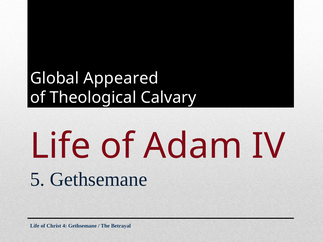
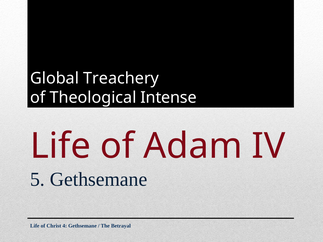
Appeared: Appeared -> Treachery
Calvary: Calvary -> Intense
